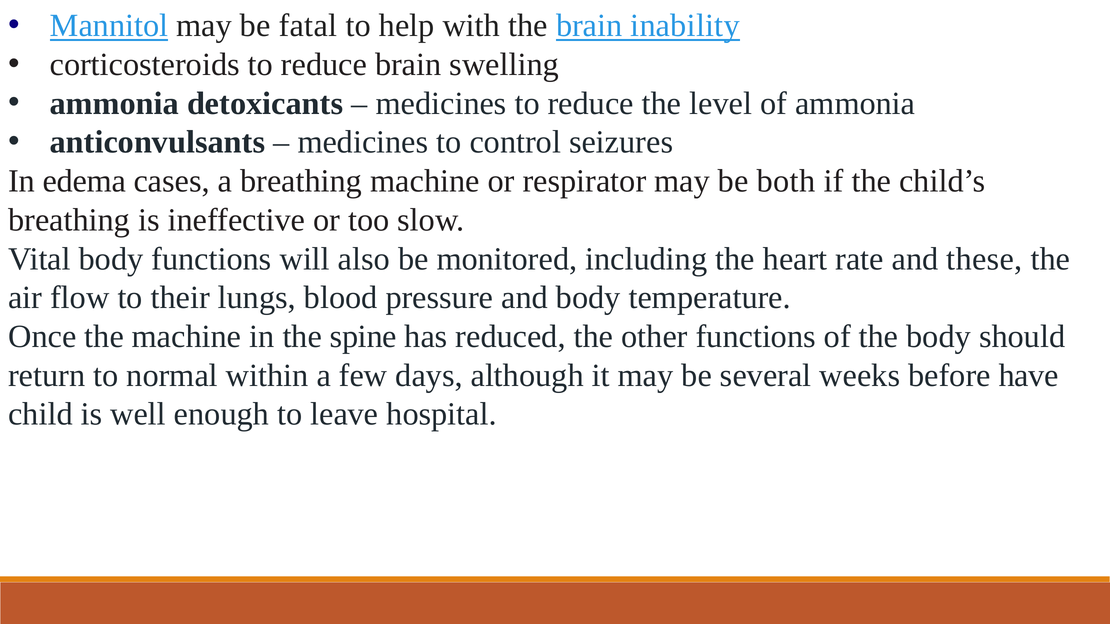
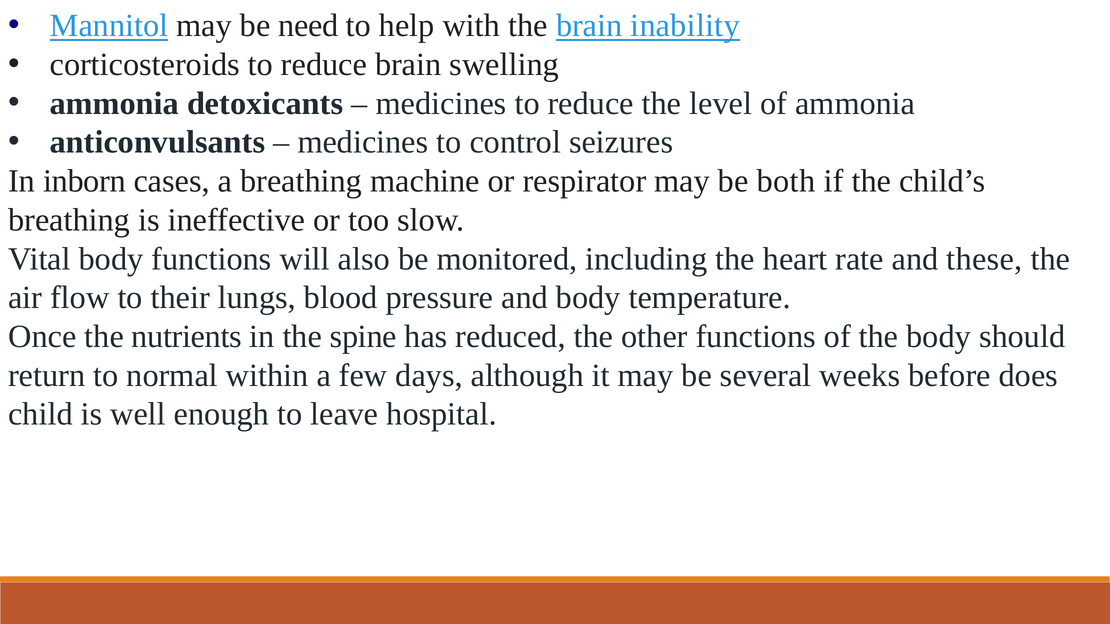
fatal: fatal -> need
edema: edema -> inborn
the machine: machine -> nutrients
have: have -> does
